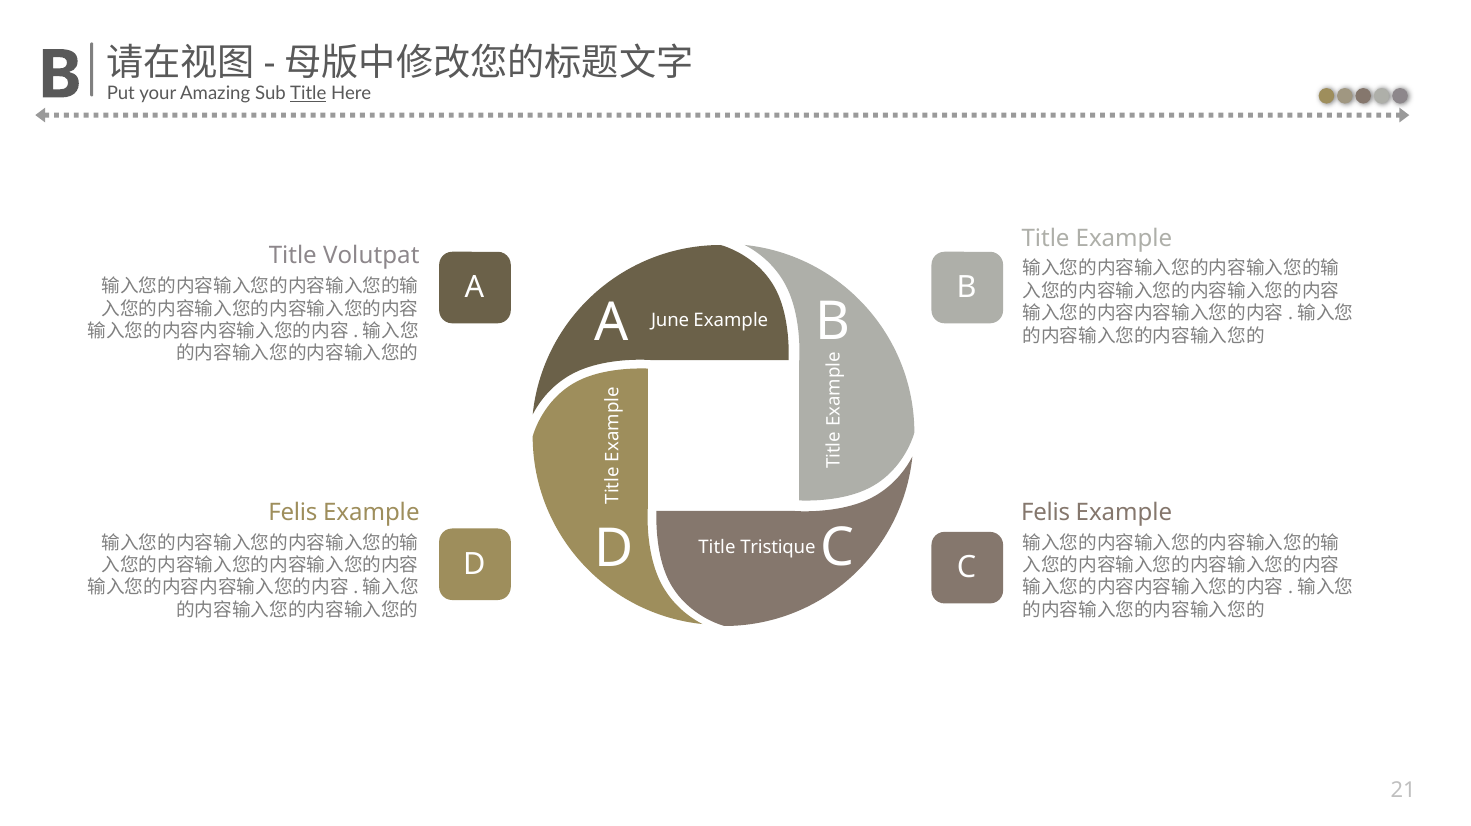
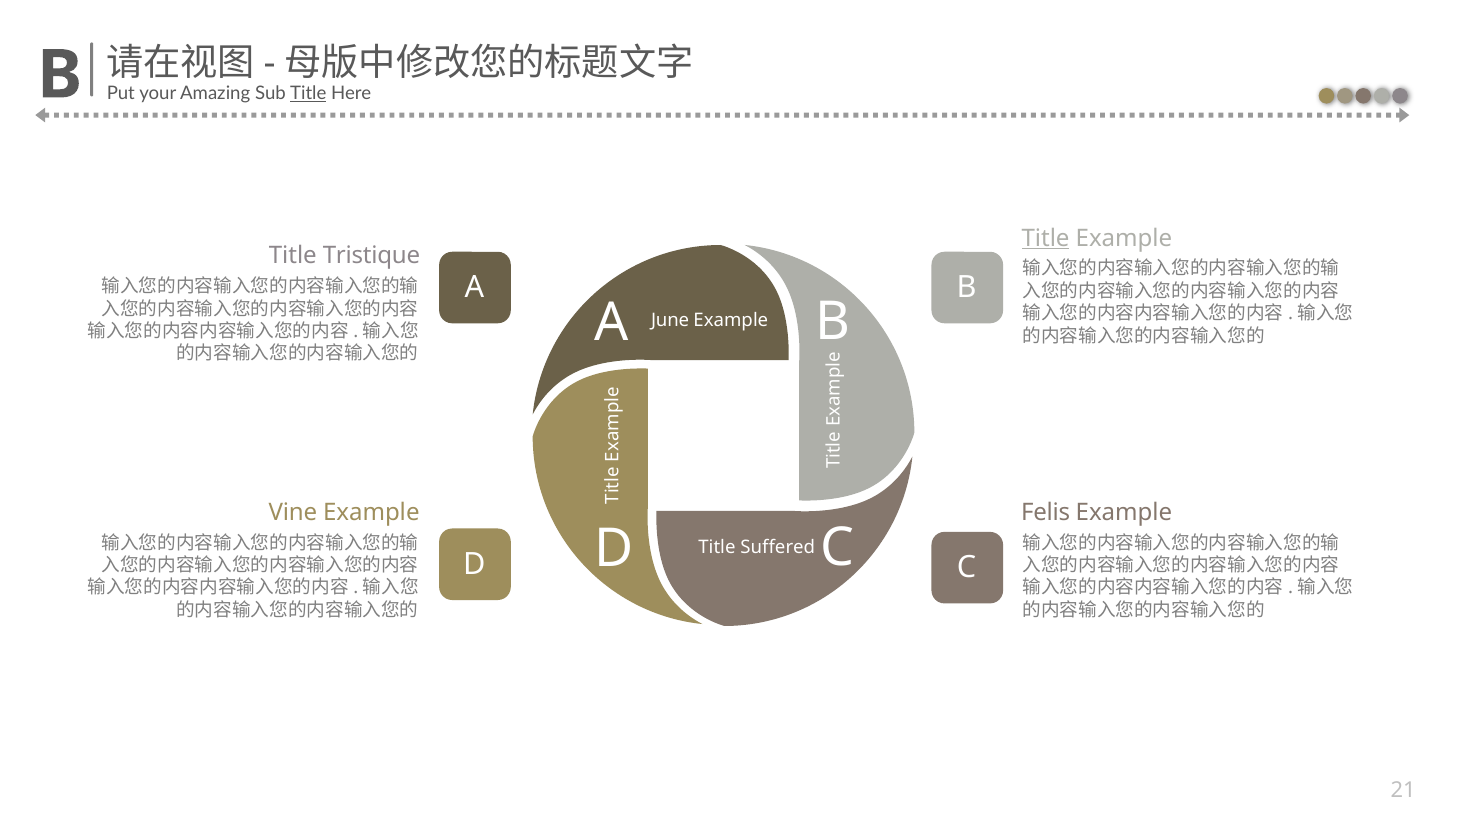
Title at (1046, 238) underline: none -> present
Volutpat: Volutpat -> Tristique
Felis at (293, 512): Felis -> Vine
Tristique: Tristique -> Suffered
